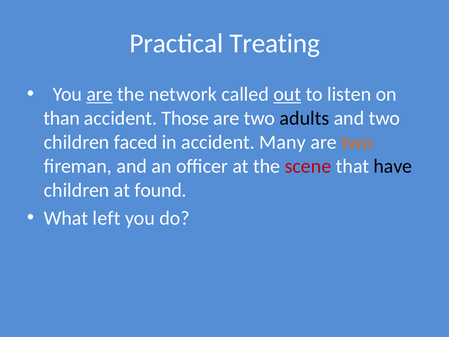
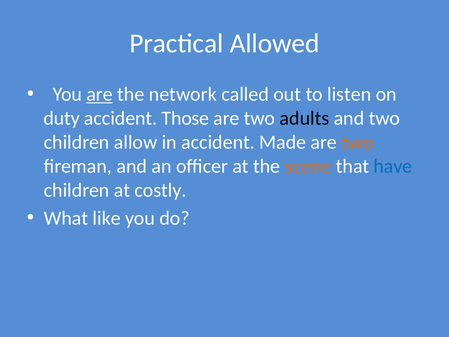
Treating: Treating -> Allowed
out underline: present -> none
than: than -> duty
faced: faced -> allow
Many: Many -> Made
scene colour: red -> orange
have colour: black -> blue
found: found -> costly
left: left -> like
